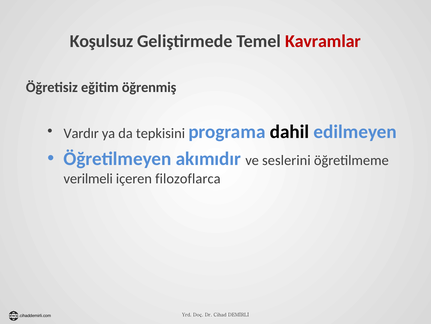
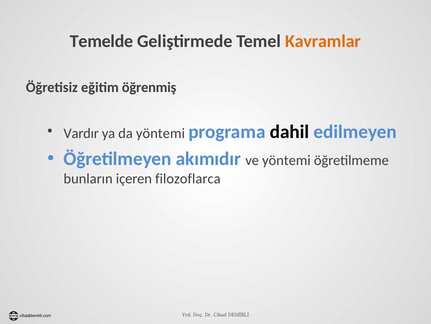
Koşulsuz: Koşulsuz -> Temelde
Kavramlar colour: red -> orange
da tepkisini: tepkisini -> yöntemi
ve seslerini: seslerini -> yöntemi
verilmeli: verilmeli -> bunların
